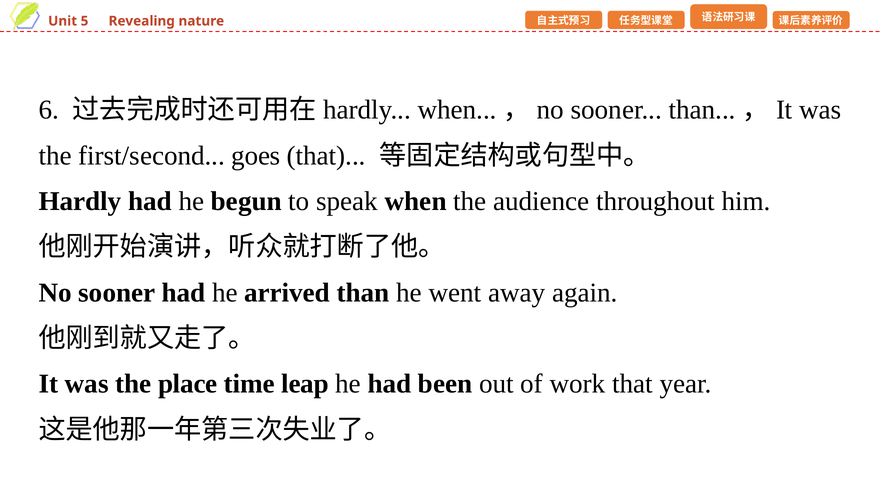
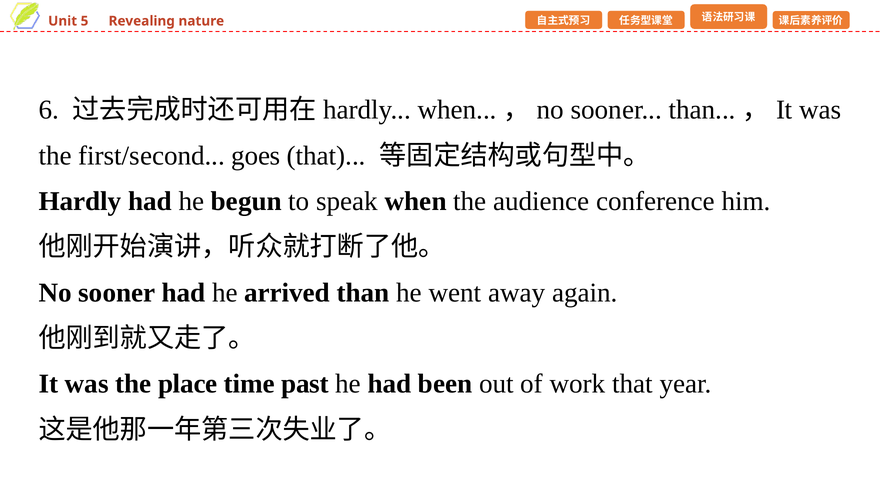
throughout: throughout -> conference
leap: leap -> past
